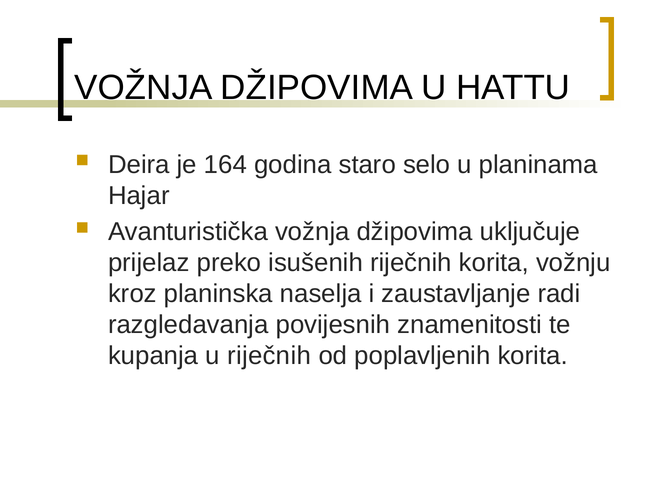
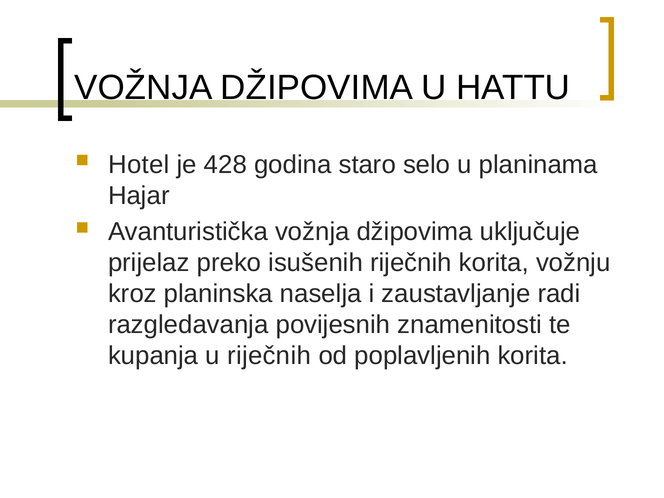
Deira: Deira -> Hotel
164: 164 -> 428
